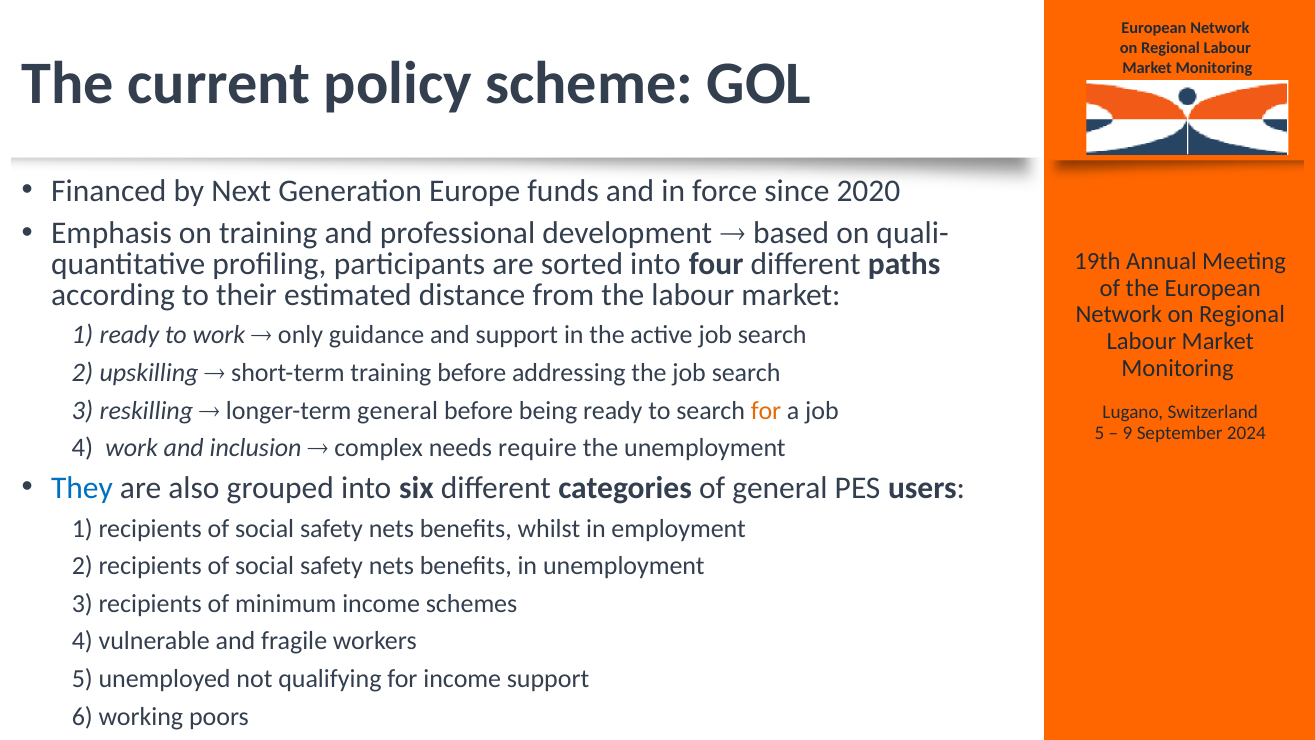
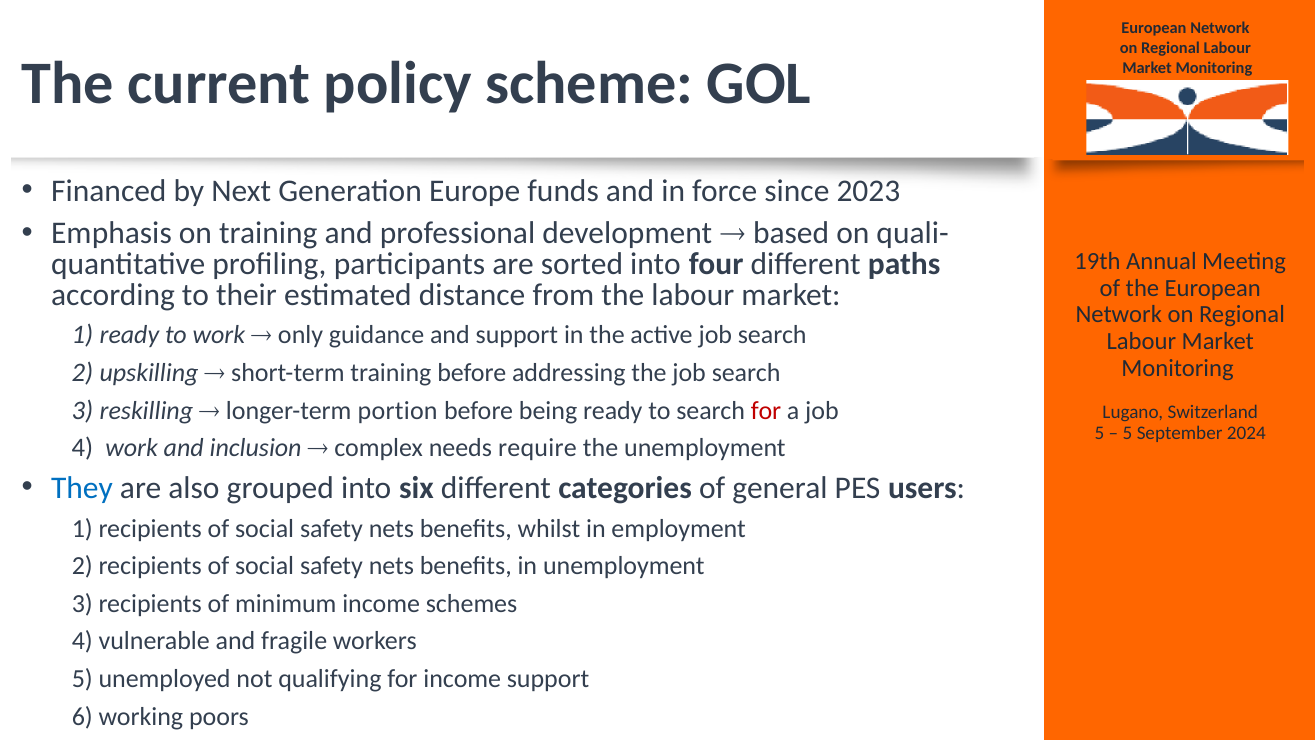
2020: 2020 -> 2023
longer-term general: general -> portion
for at (766, 410) colour: orange -> red
9 at (1127, 433): 9 -> 5
